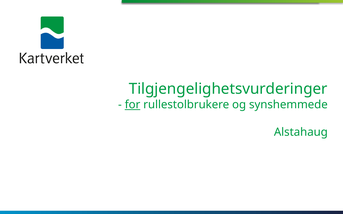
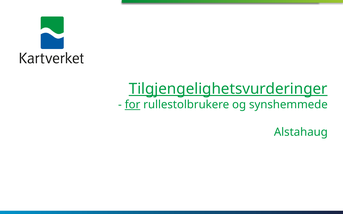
Tilgjengelighetsvurderinger underline: none -> present
